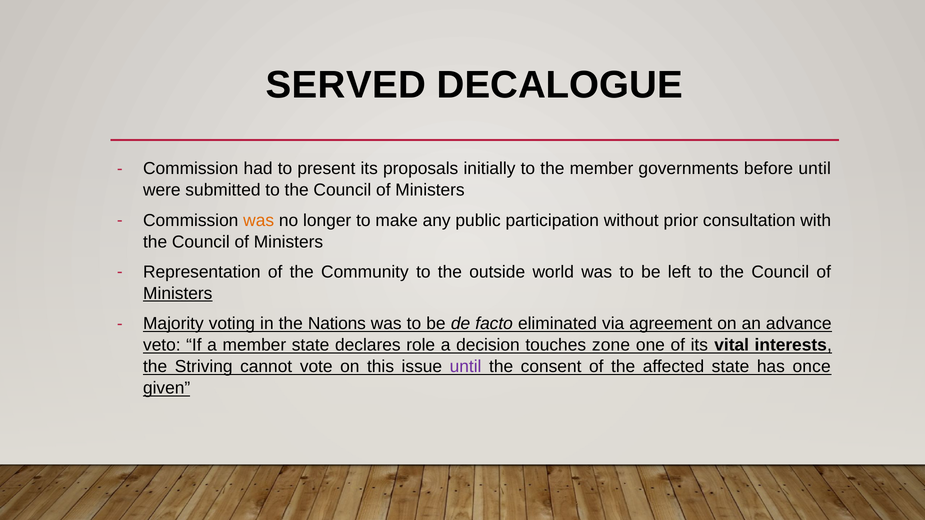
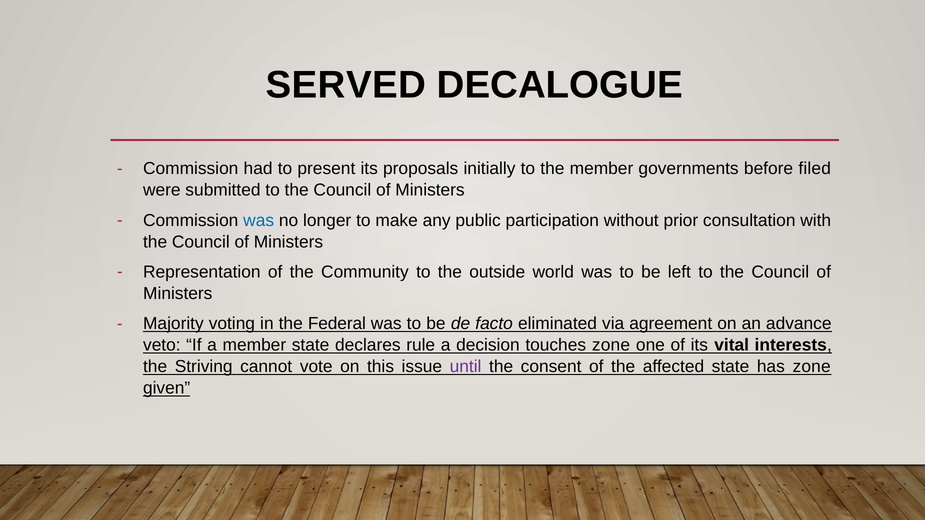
before until: until -> filed
was at (259, 220) colour: orange -> blue
Ministers at (178, 294) underline: present -> none
Nations: Nations -> Federal
role: role -> rule
has once: once -> zone
